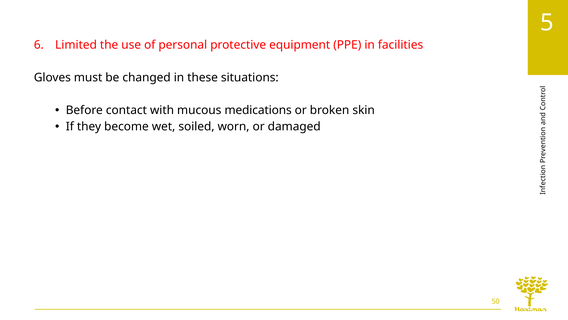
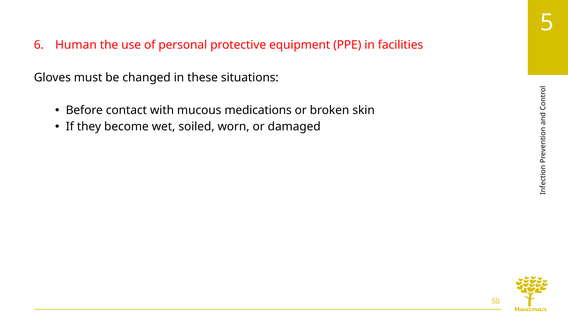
Limited: Limited -> Human
